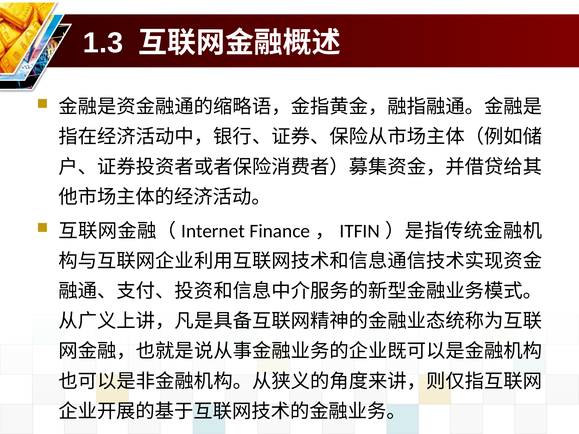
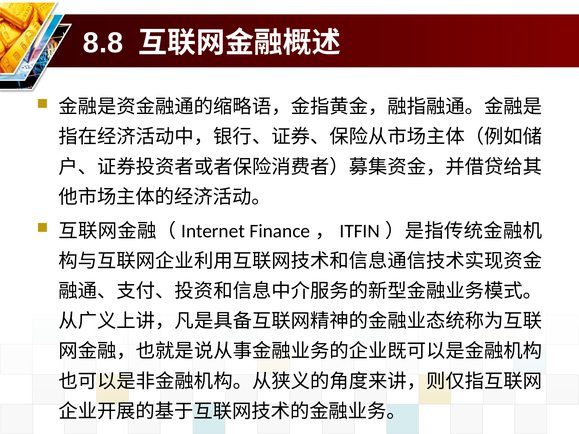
1.3: 1.3 -> 8.8
